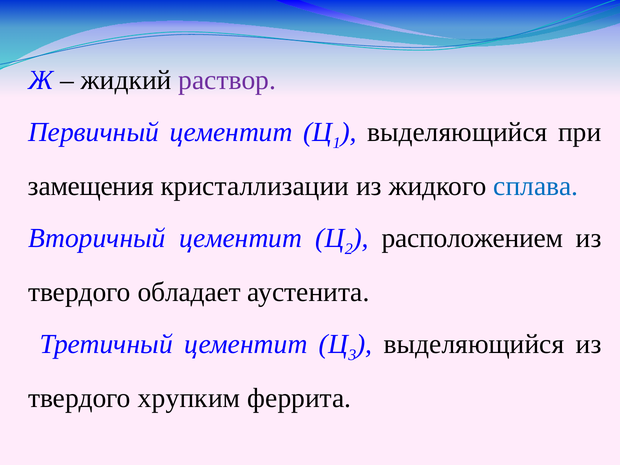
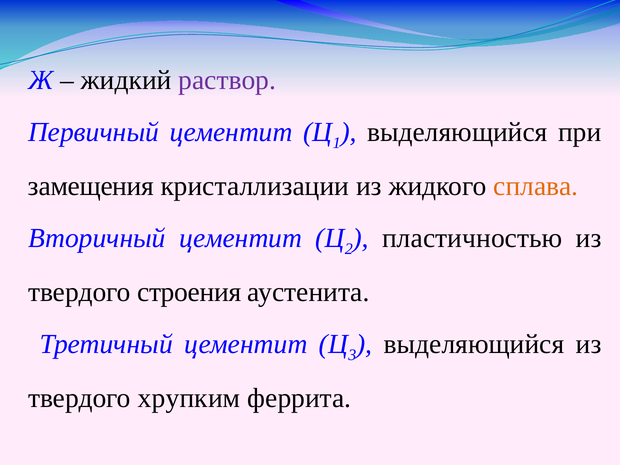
сплава colour: blue -> orange
расположением: расположением -> пластичностью
обладает: обладает -> строения
